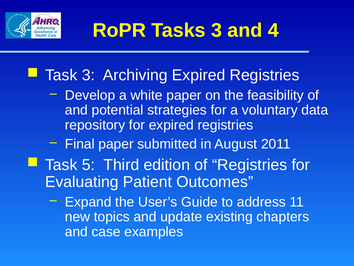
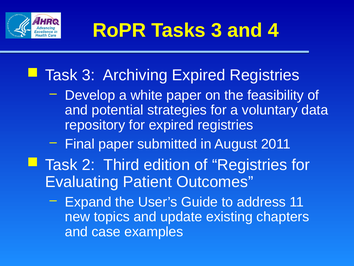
5: 5 -> 2
